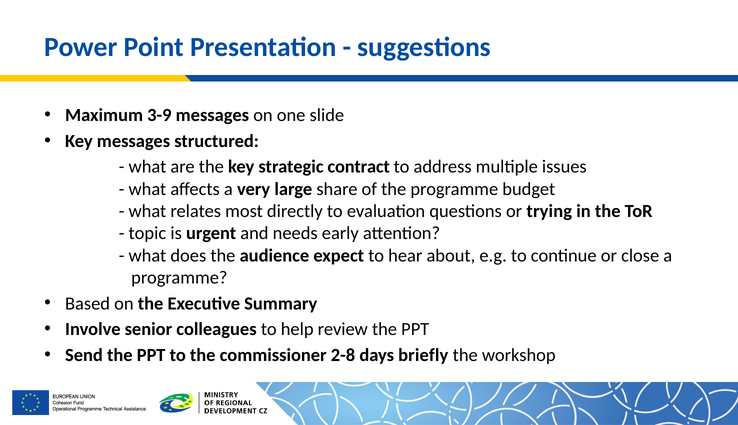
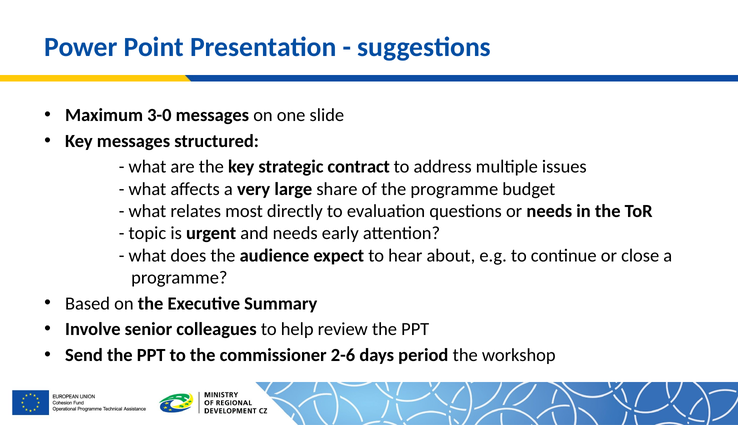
3-9: 3-9 -> 3-0
or trying: trying -> needs
2-8: 2-8 -> 2-6
briefly: briefly -> period
